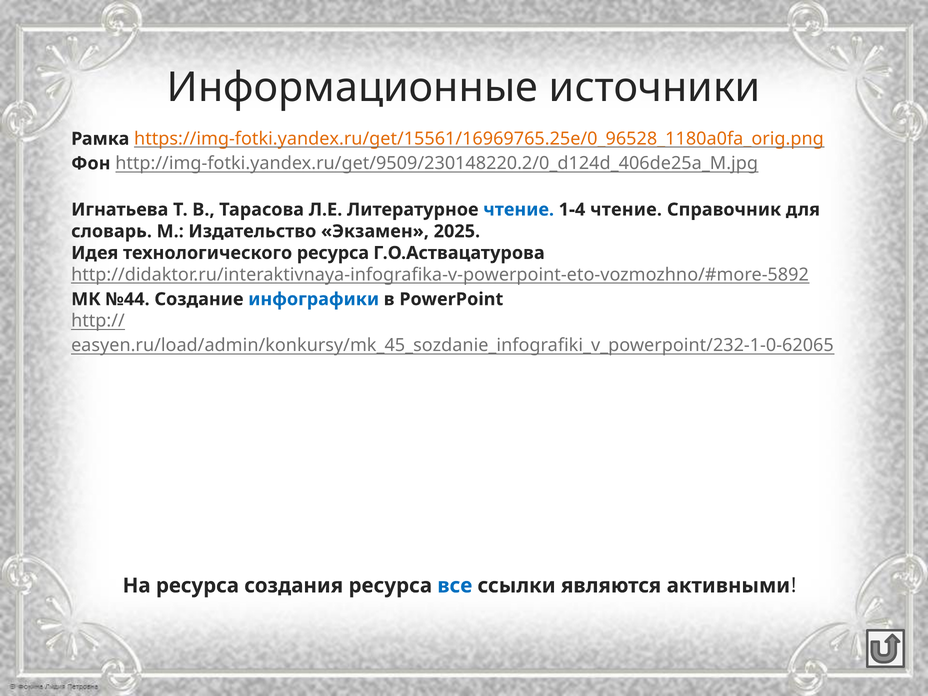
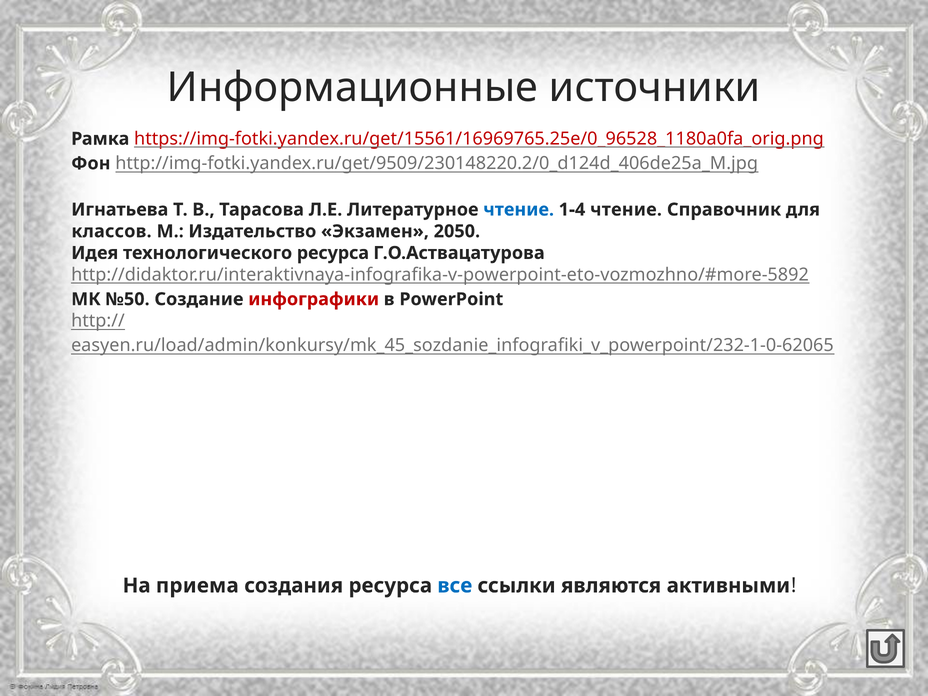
https://img-fotki.yandex.ru/get/15561/16969765.25e/0_96528_1180a0fa_orig.png colour: orange -> red
словарь: словарь -> классов
2025: 2025 -> 2050
№44: №44 -> №50
инфографики colour: blue -> red
На ресурса: ресурса -> приема
